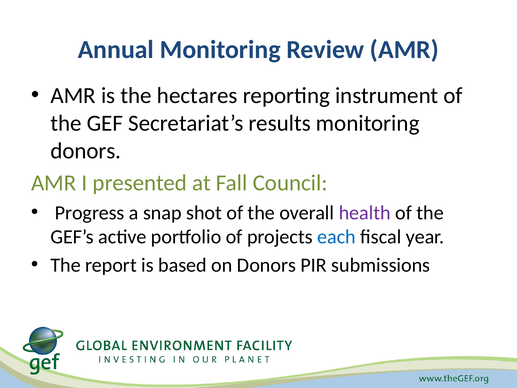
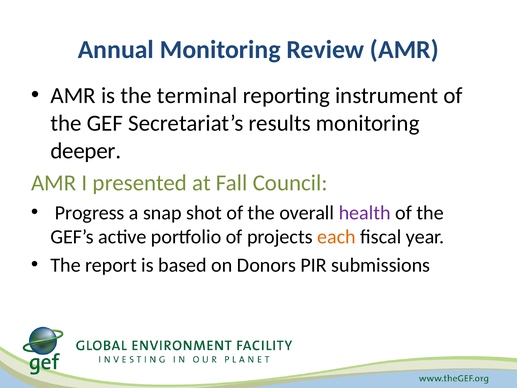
hectares: hectares -> terminal
donors at (86, 151): donors -> deeper
each colour: blue -> orange
